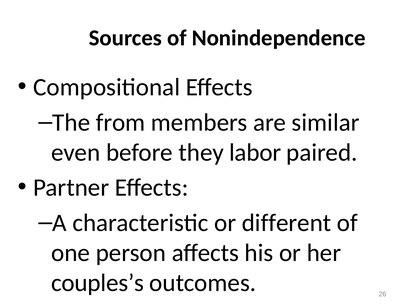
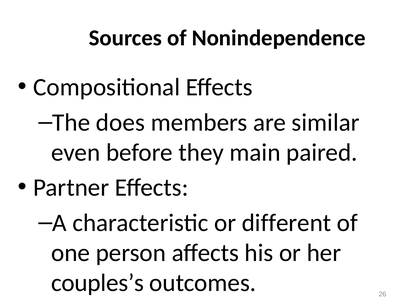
from: from -> does
labor: labor -> main
